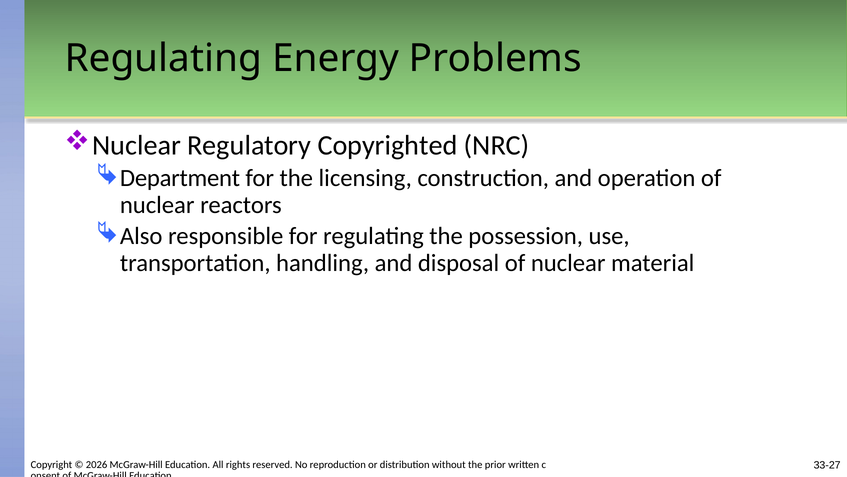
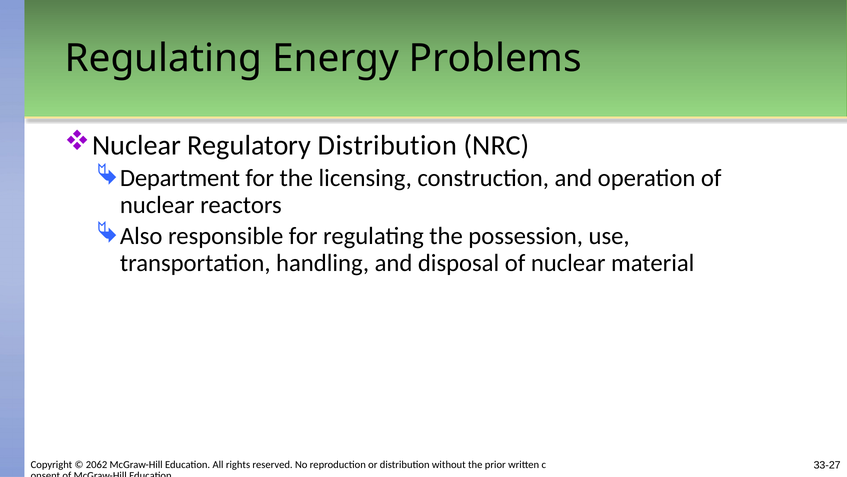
Regulatory Copyrighted: Copyrighted -> Distribution
2026: 2026 -> 2062
